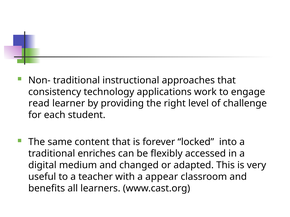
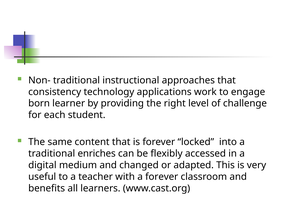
read: read -> born
a appear: appear -> forever
